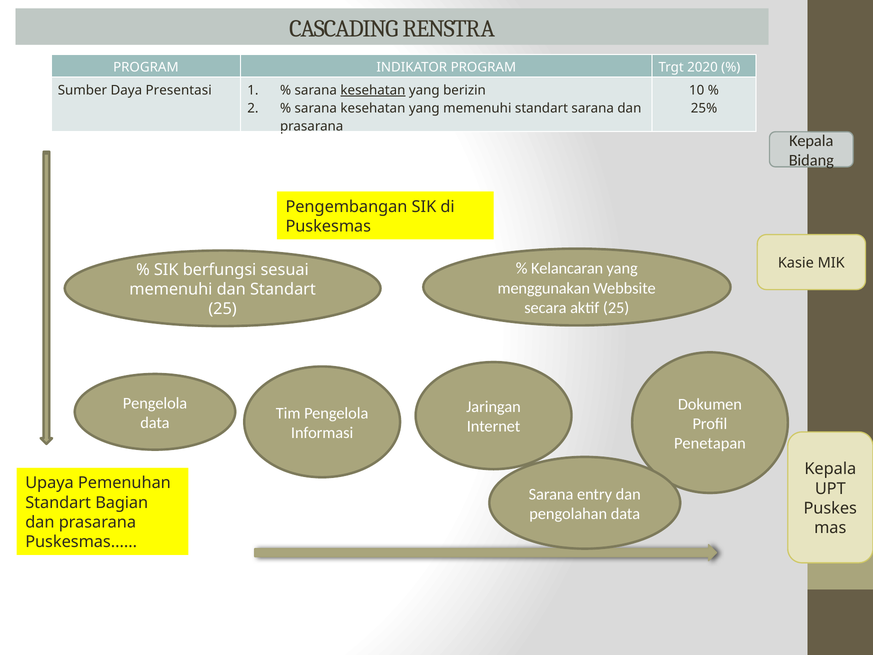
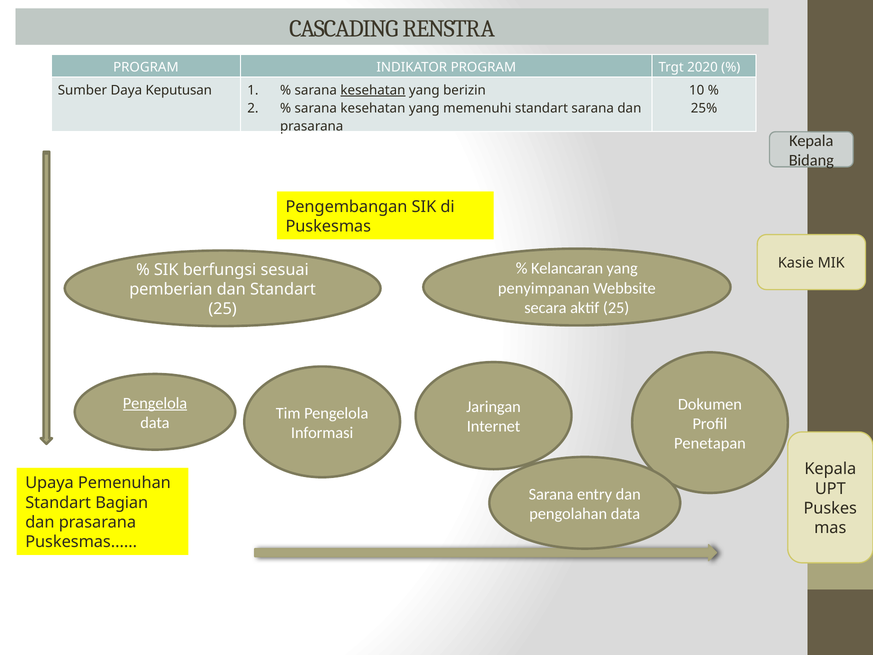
Presentasi: Presentasi -> Keputusan
menggunakan: menggunakan -> penyimpanan
memenuhi at (171, 289): memenuhi -> pemberian
Pengelola at (155, 403) underline: none -> present
